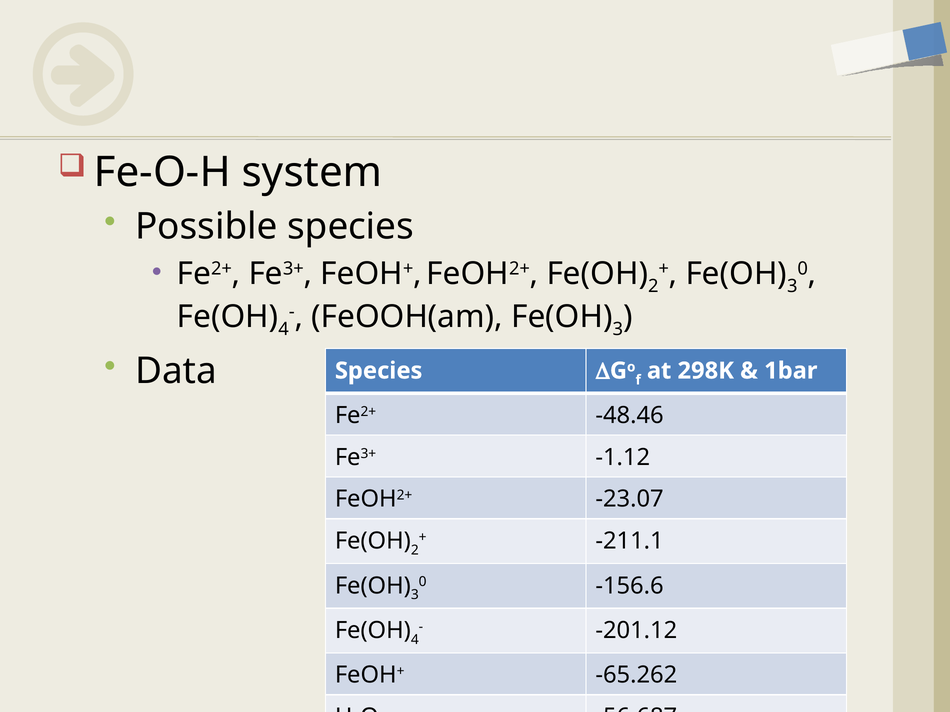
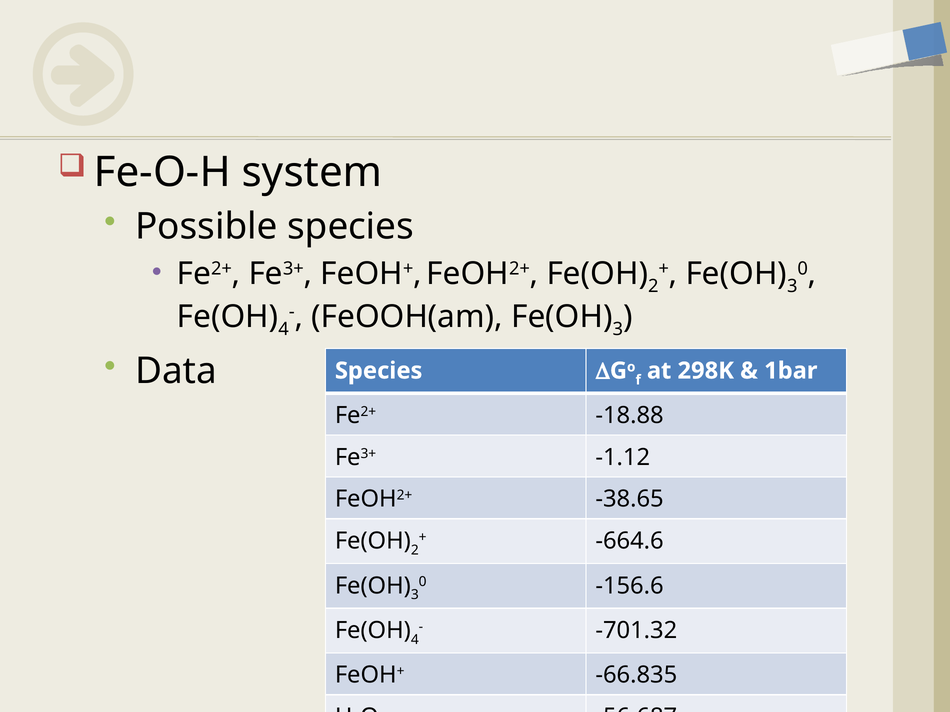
-48.46: -48.46 -> -18.88
-23.07: -23.07 -> -38.65
-211.1: -211.1 -> -664.6
-201.12: -201.12 -> -701.32
-65.262: -65.262 -> -66.835
